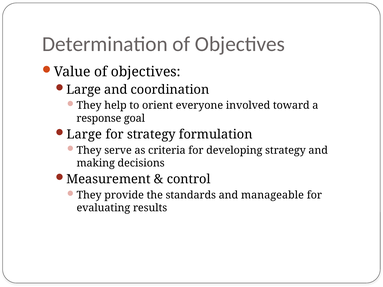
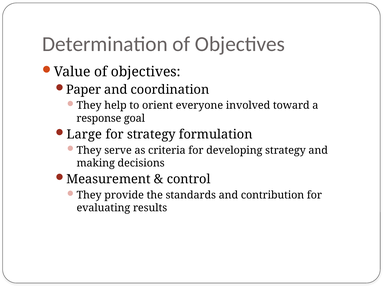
Large at (84, 90): Large -> Paper
manageable: manageable -> contribution
